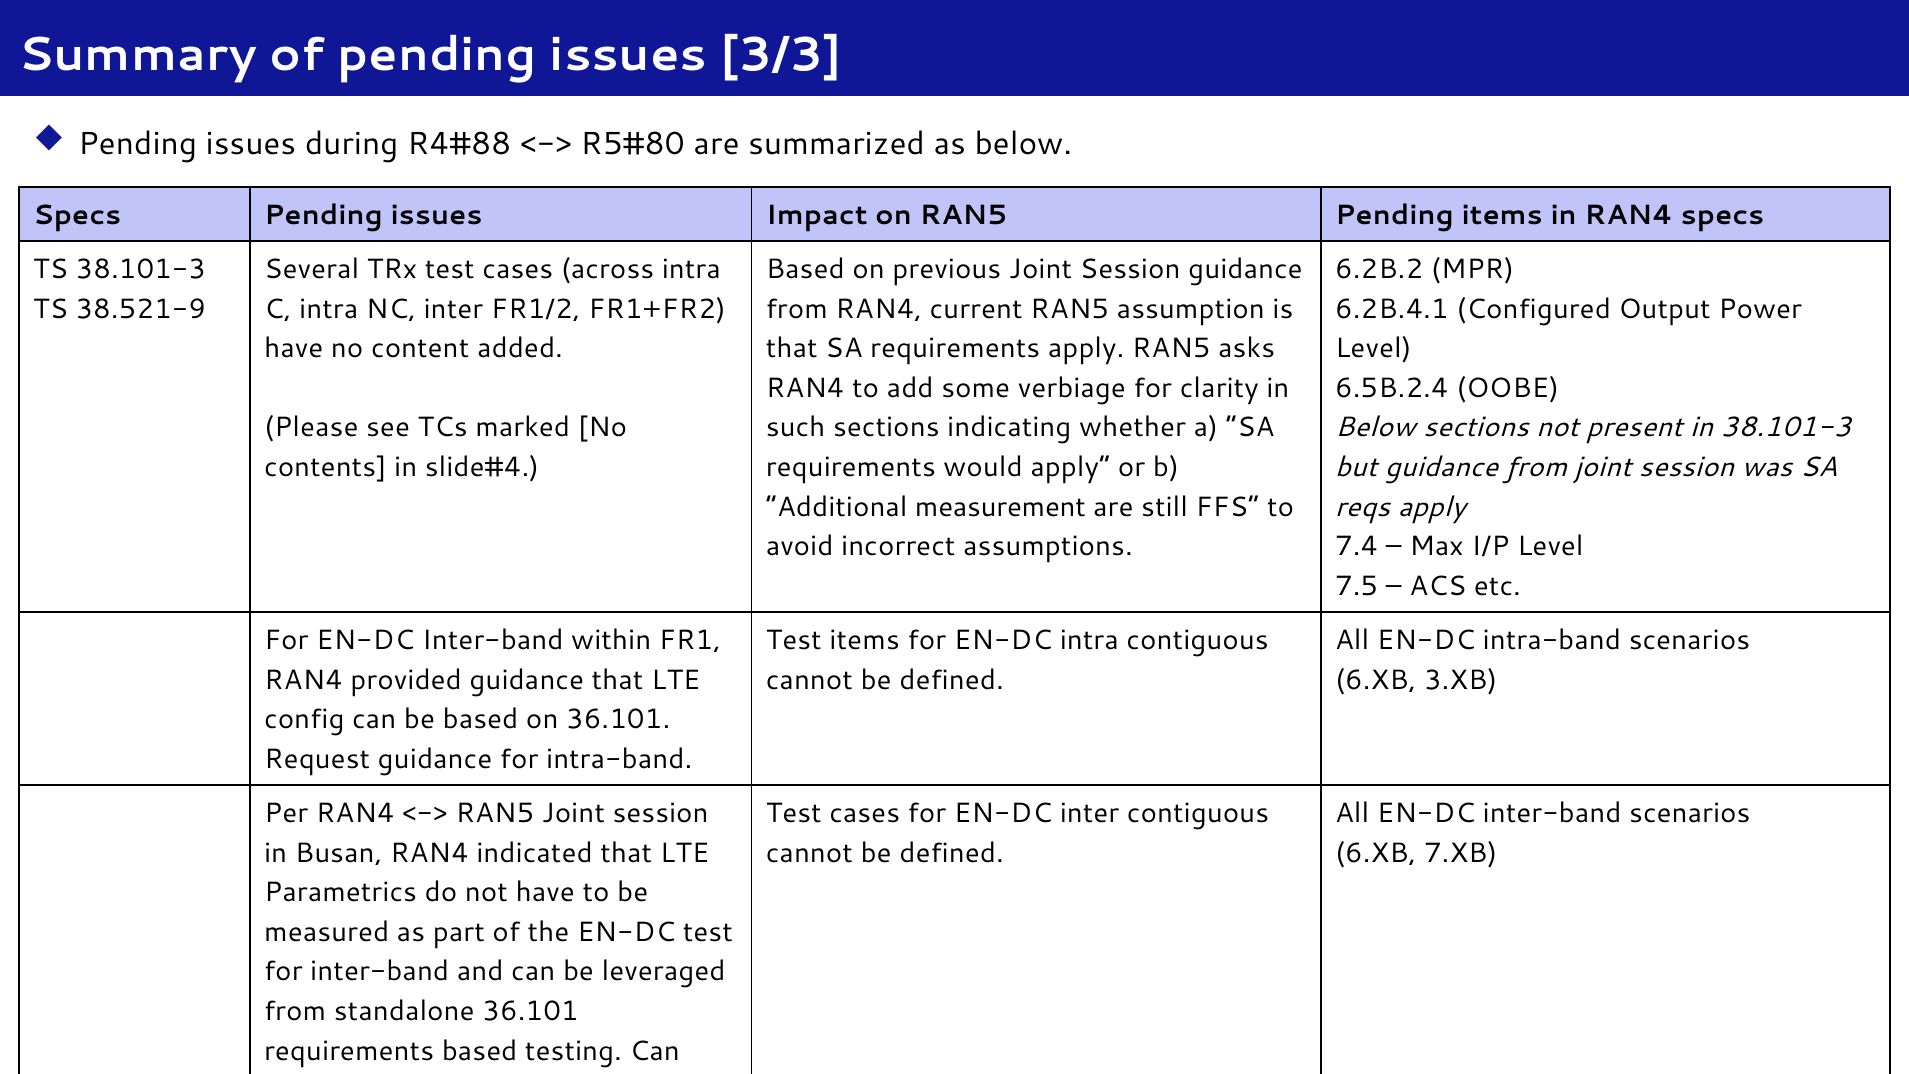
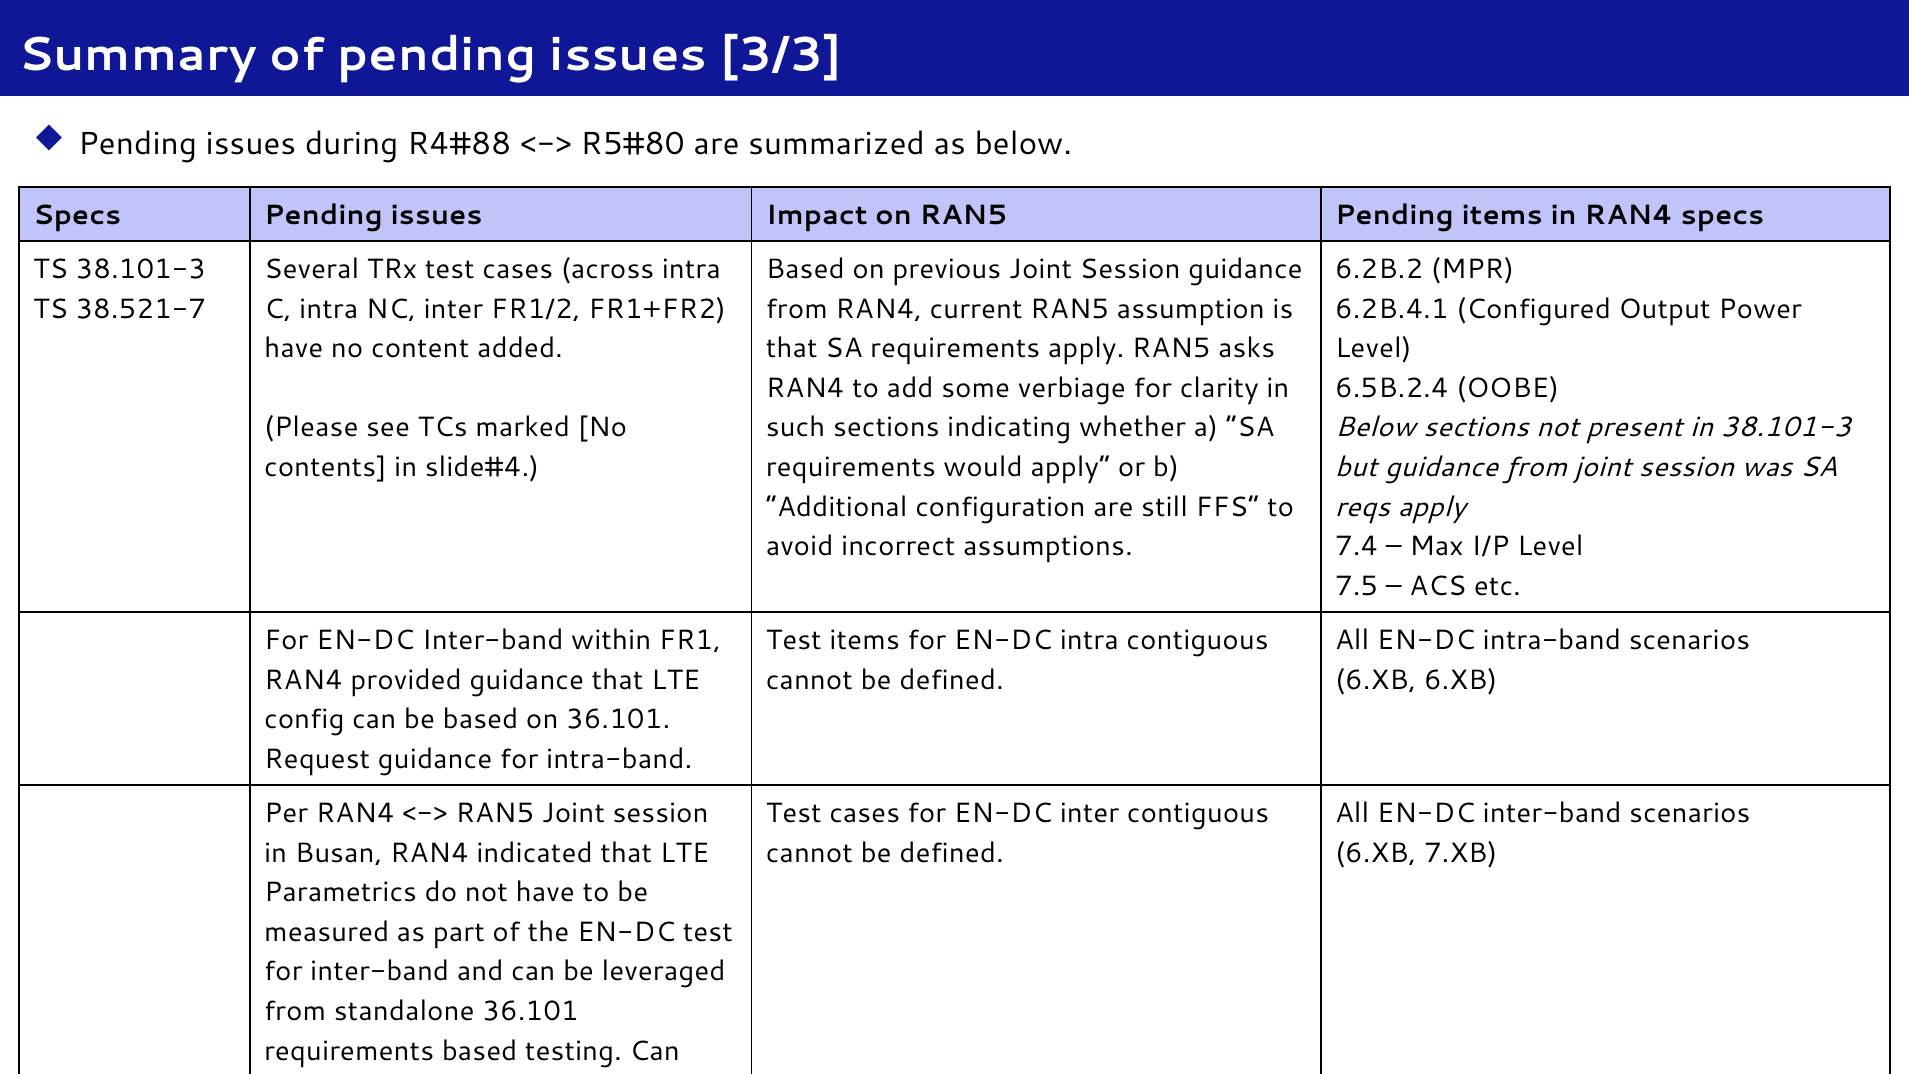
38.521-9: 38.521-9 -> 38.521-7
measurement: measurement -> configuration
6.XB 3.XB: 3.XB -> 6.XB
